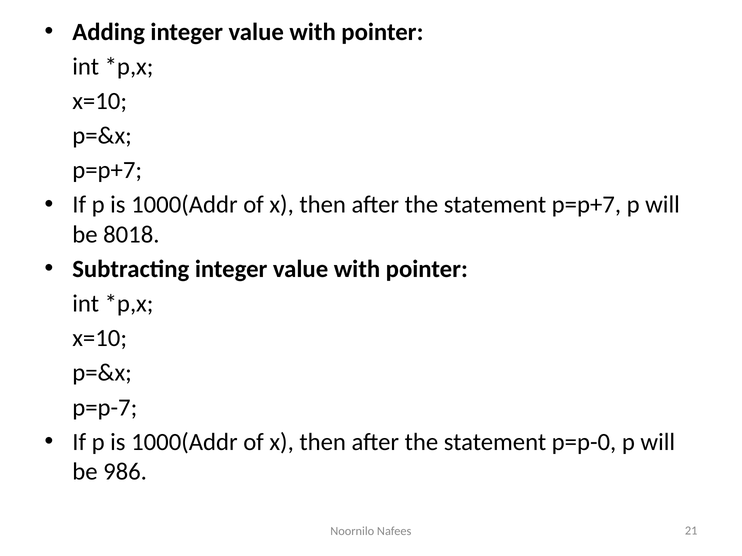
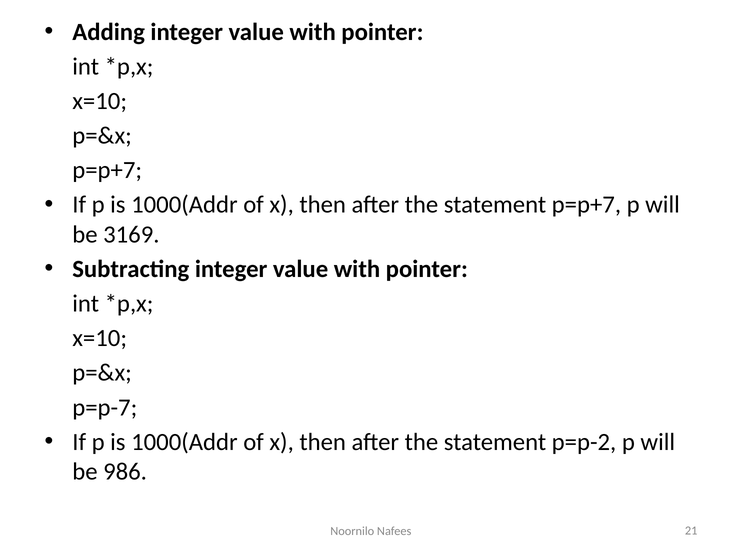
8018: 8018 -> 3169
p=p-0: p=p-0 -> p=p-2
